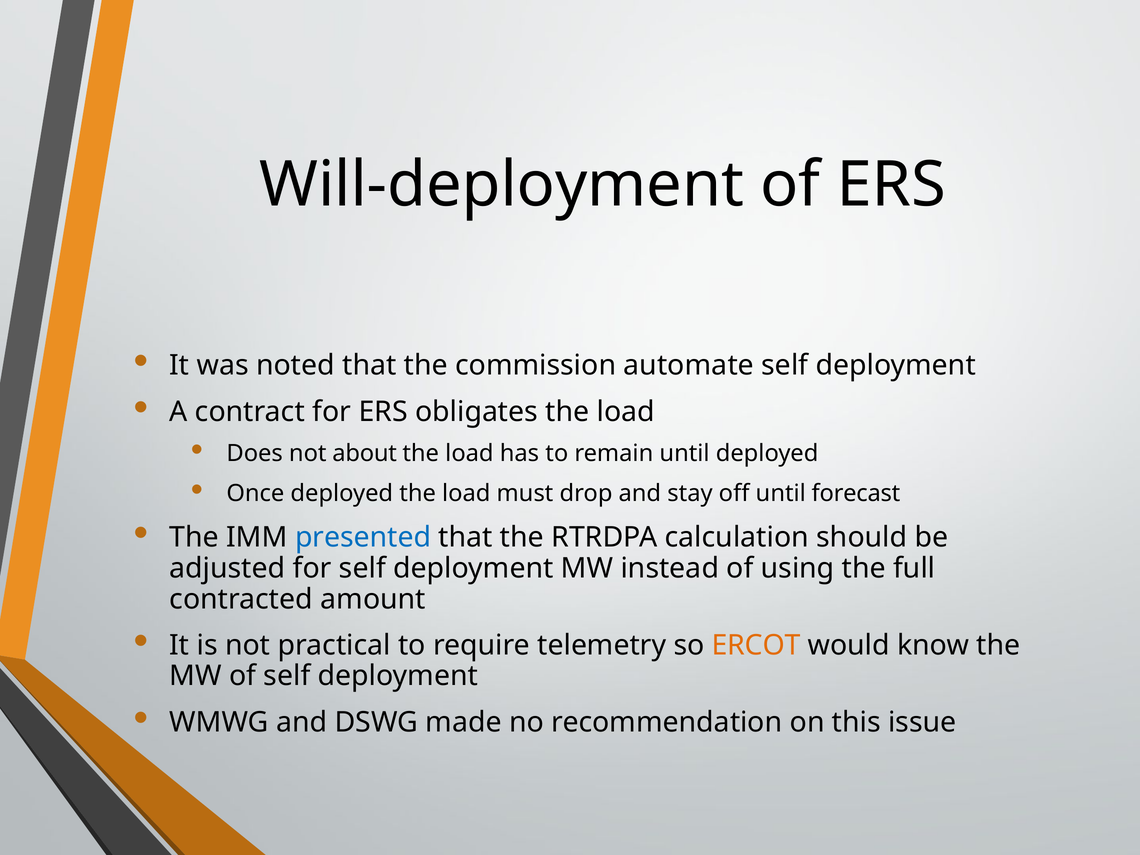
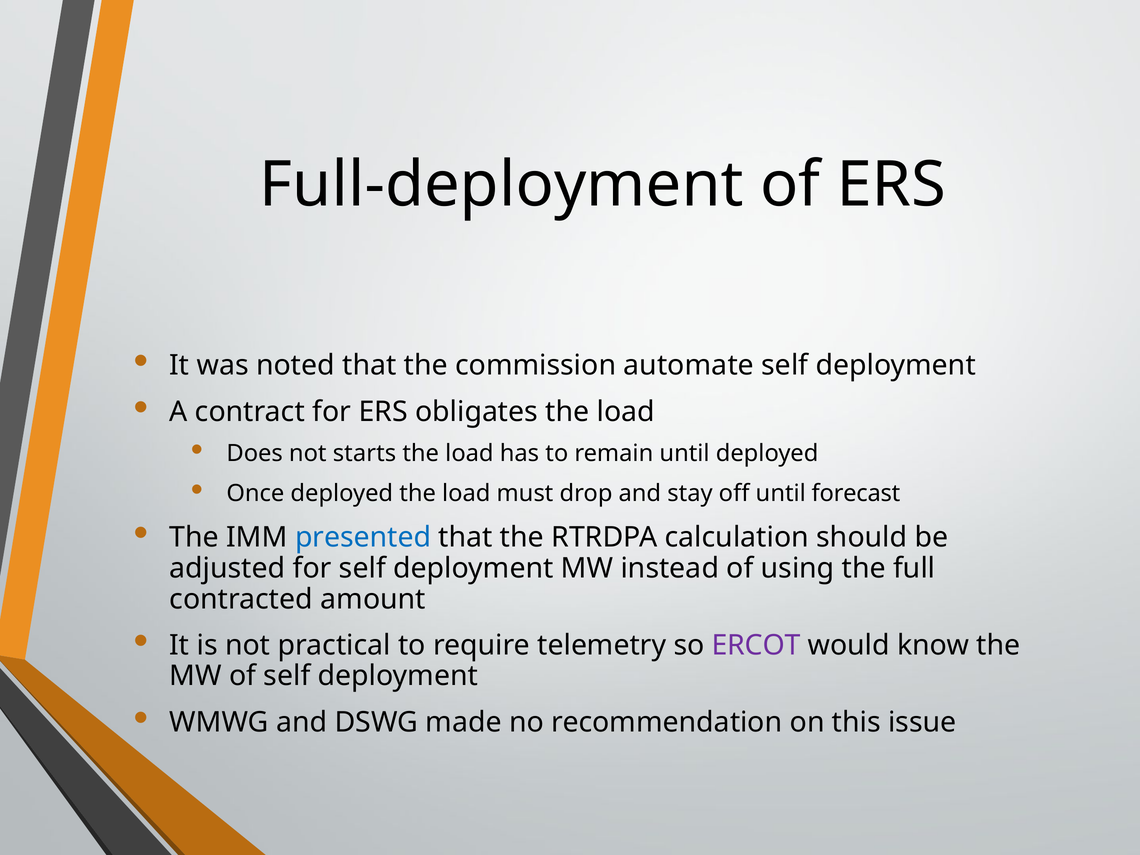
Will-deployment: Will-deployment -> Full-deployment
about: about -> starts
ERCOT colour: orange -> purple
